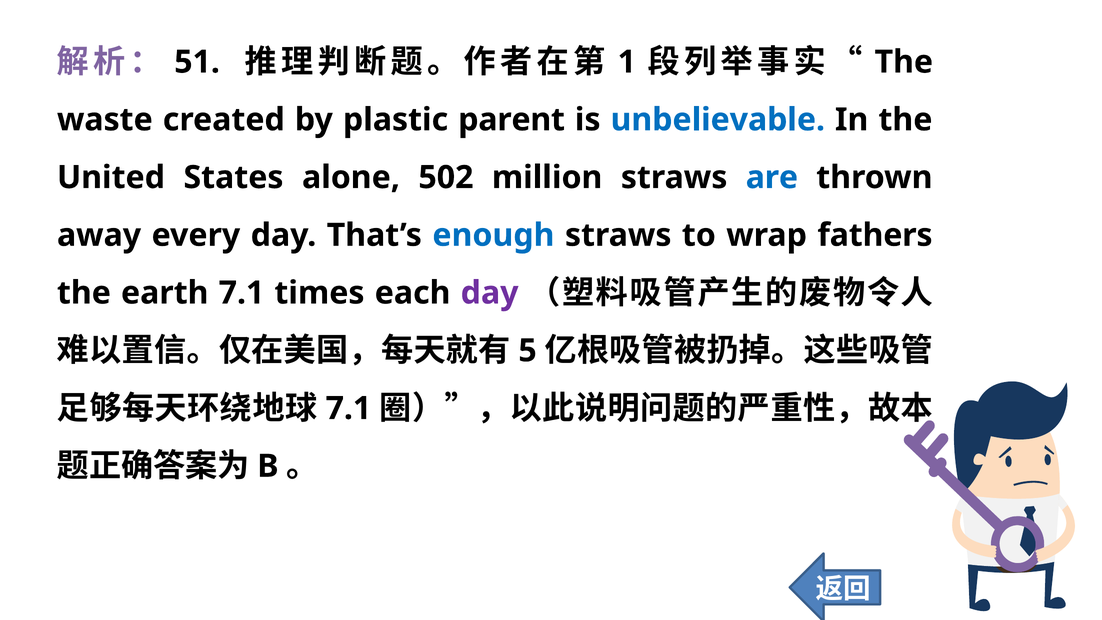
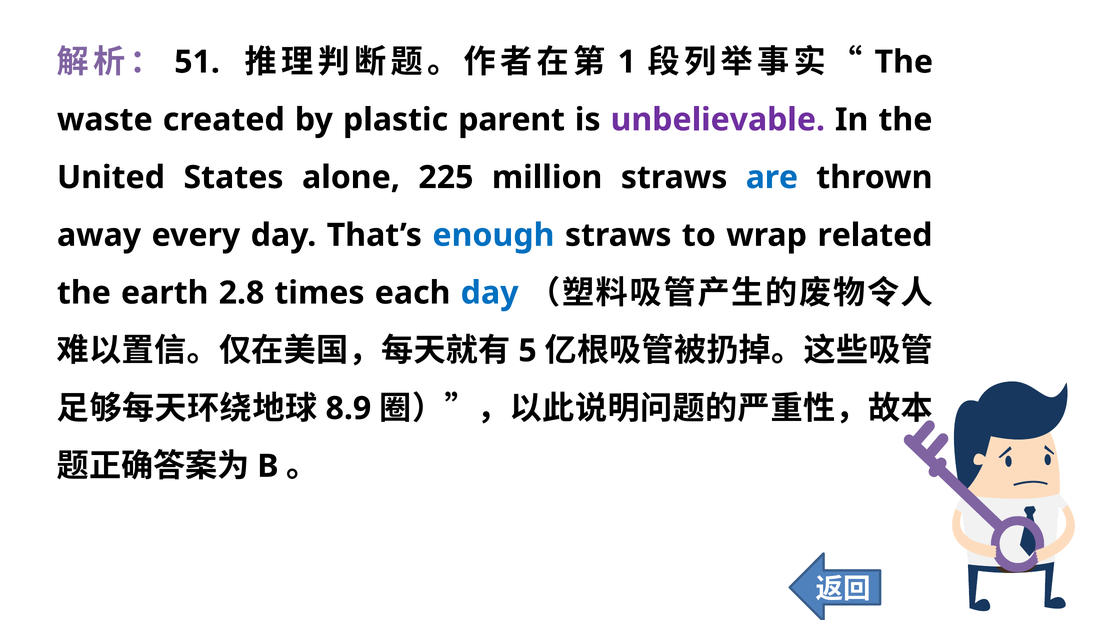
unbelievable colour: blue -> purple
502: 502 -> 225
fathers: fathers -> related
earth 7.1: 7.1 -> 2.8
day at (490, 293) colour: purple -> blue
7.1 at (348, 408): 7.1 -> 8.9
